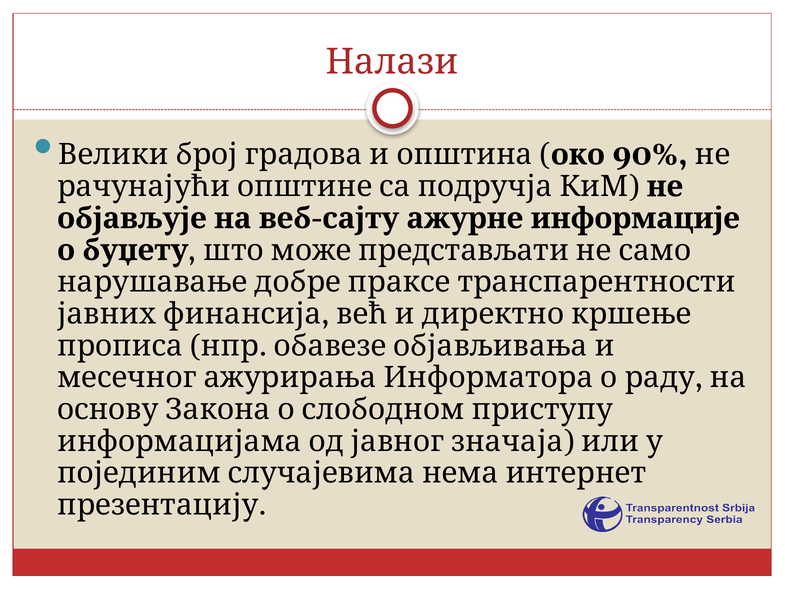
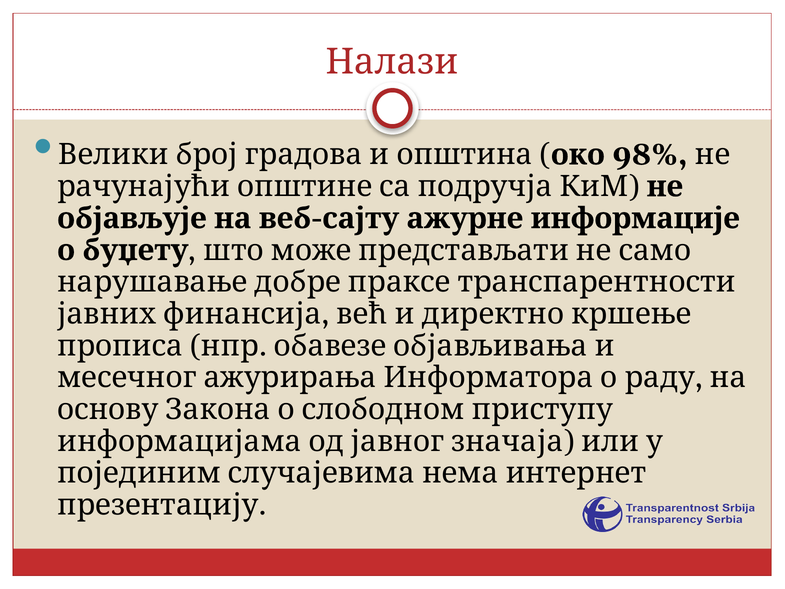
90%: 90% -> 98%
